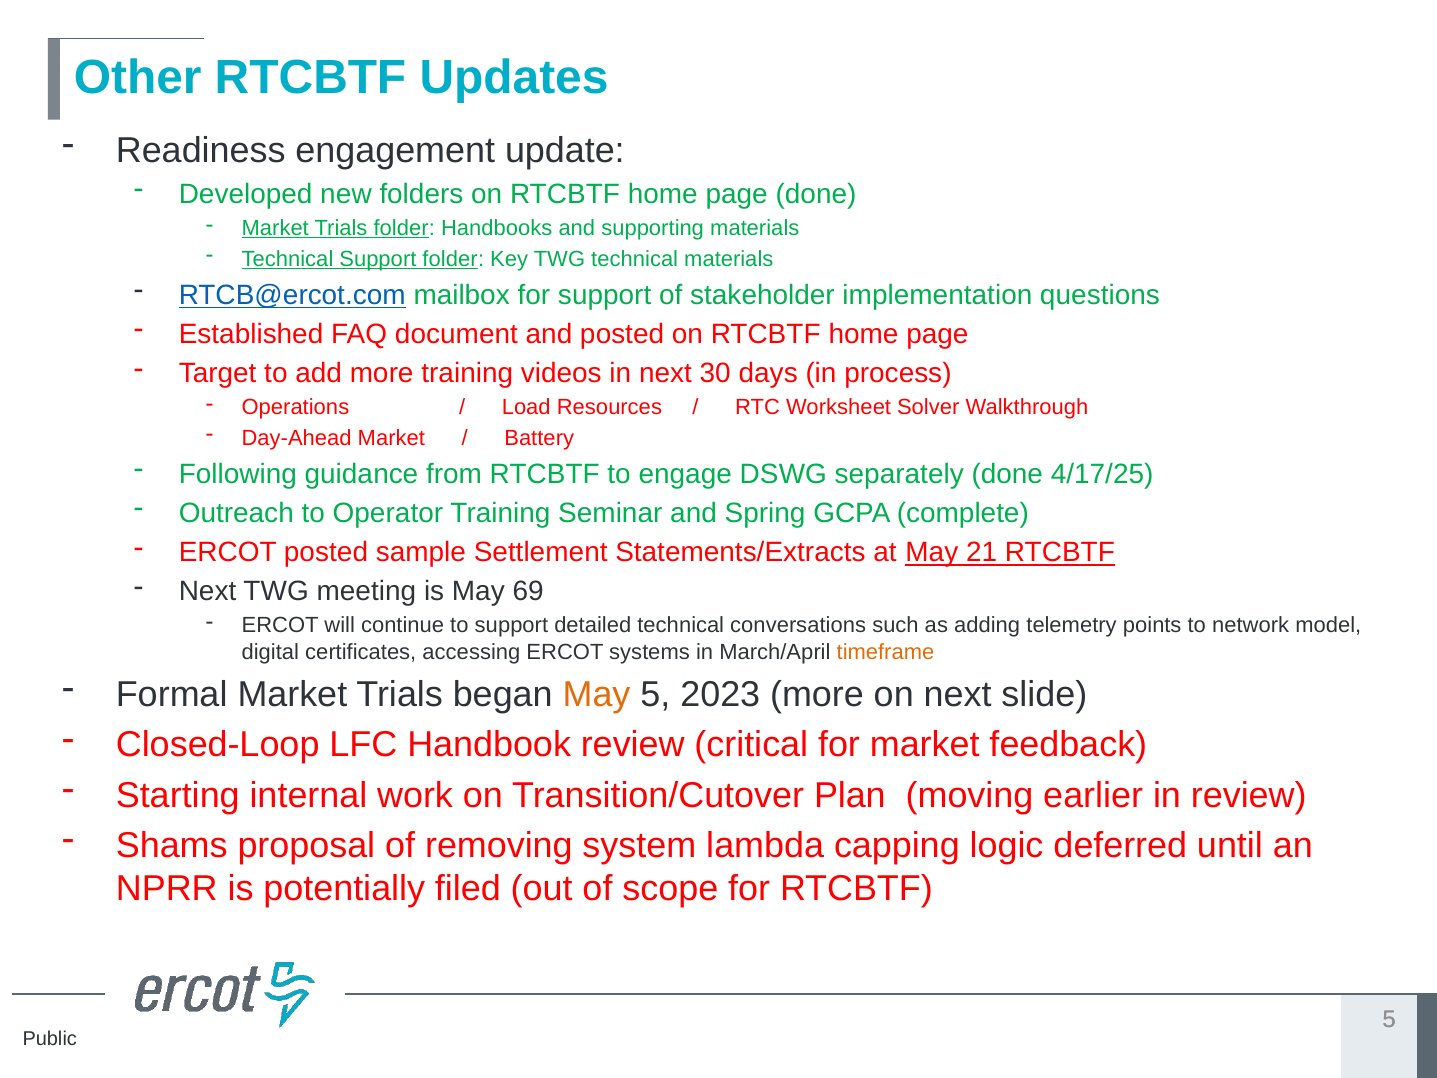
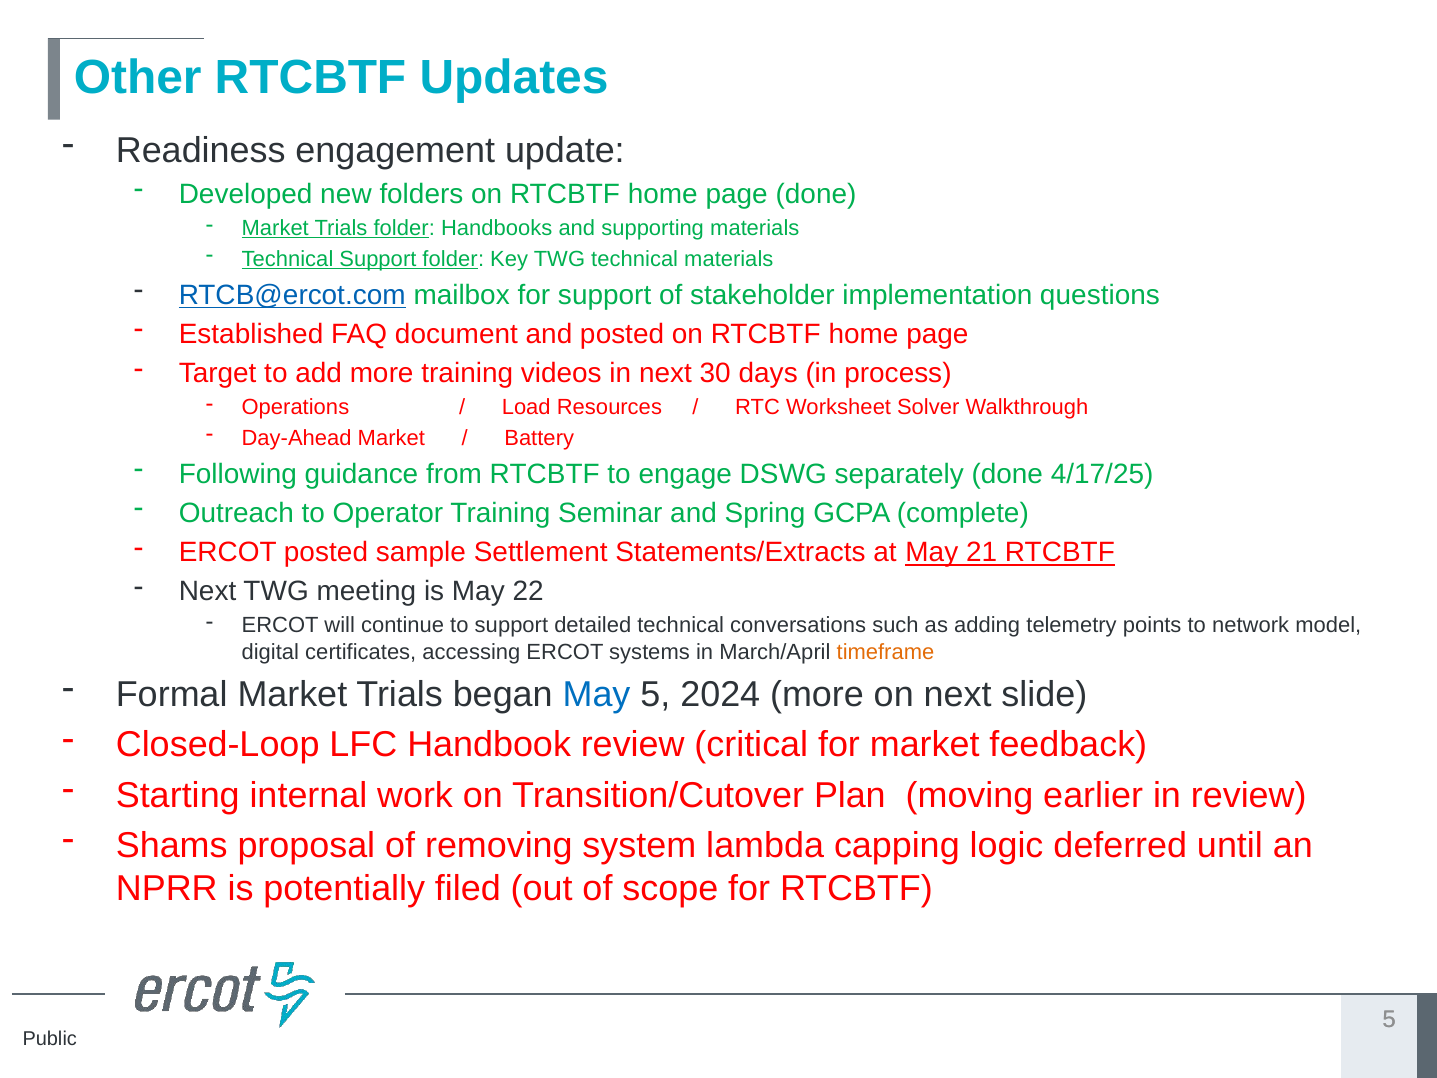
69: 69 -> 22
May at (597, 695) colour: orange -> blue
2023: 2023 -> 2024
